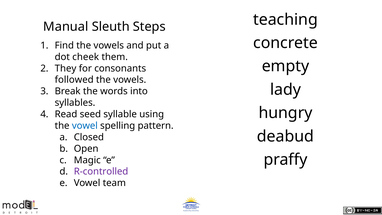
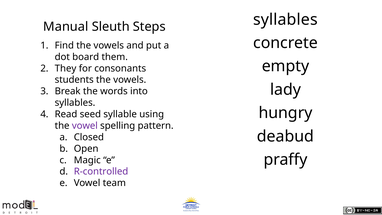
teaching at (285, 20): teaching -> syllables
cheek: cheek -> board
followed: followed -> students
vowel at (85, 126) colour: blue -> purple
